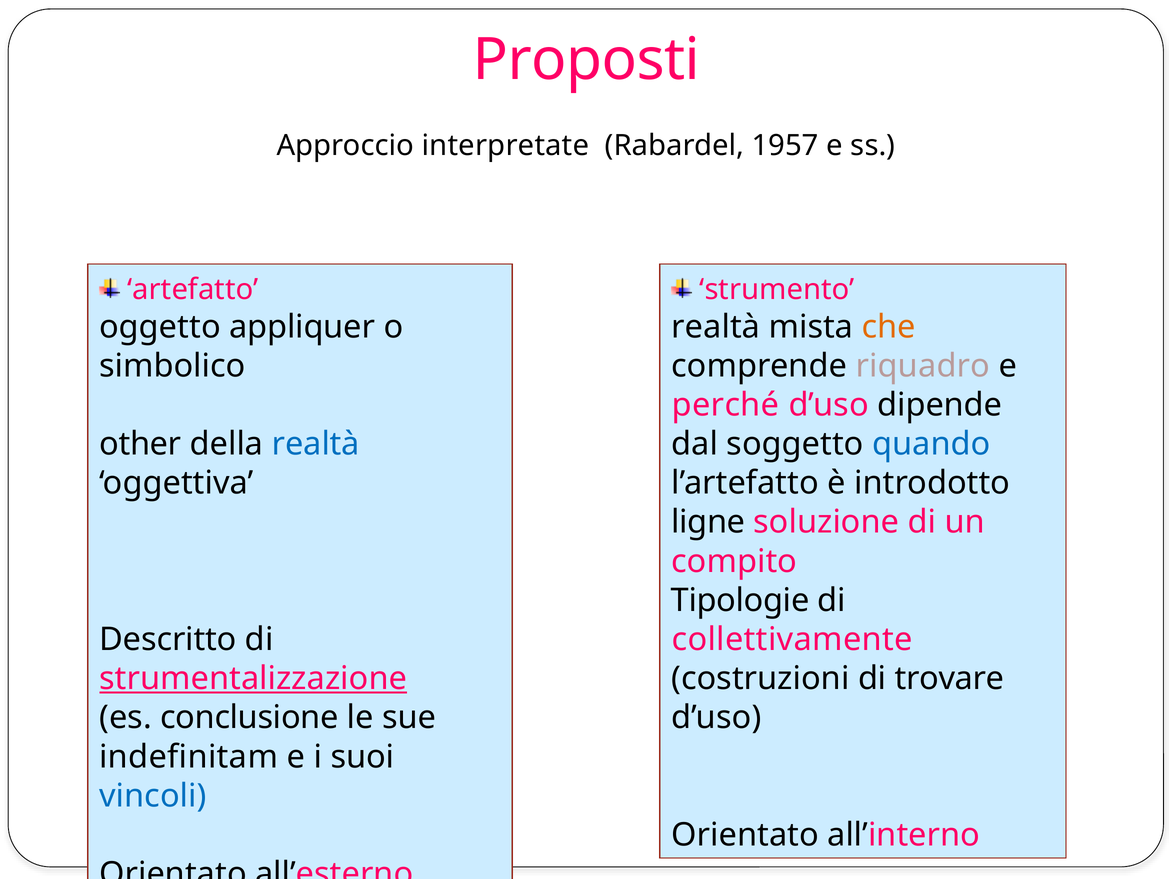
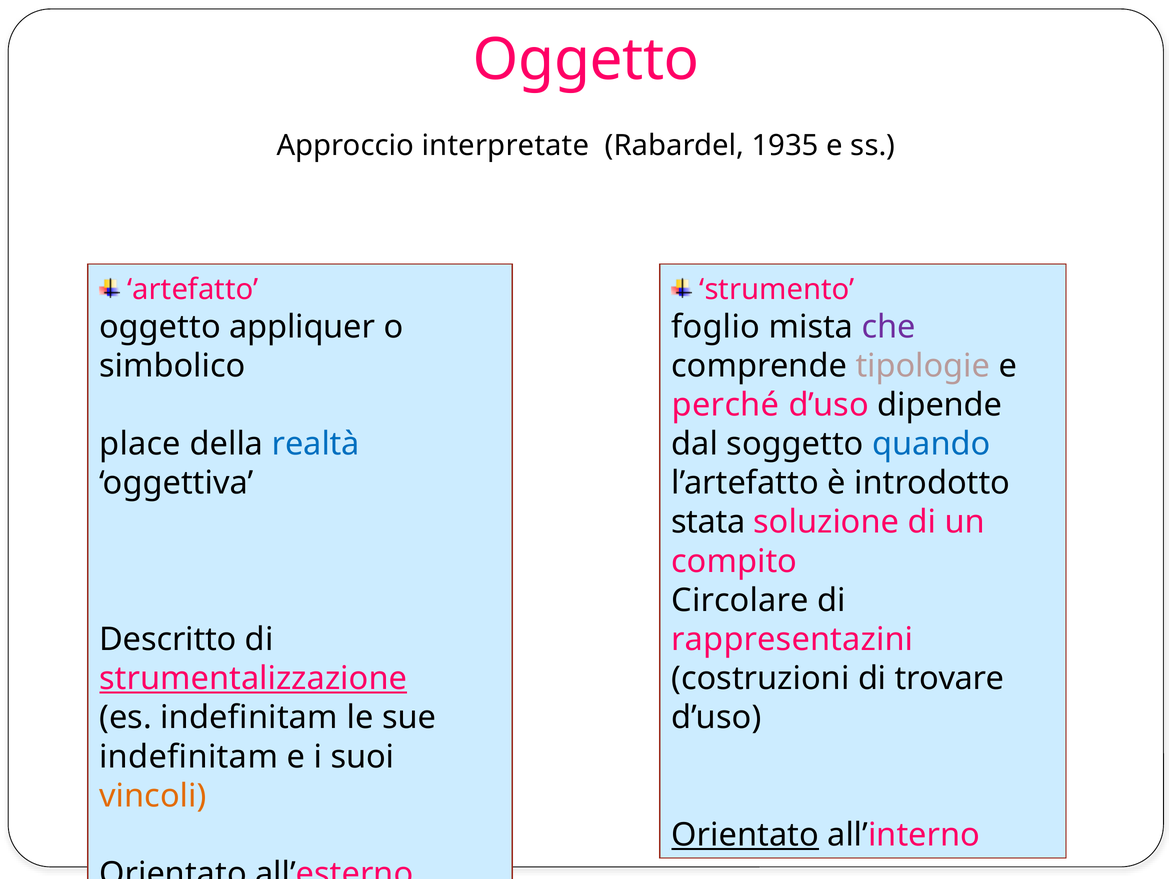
Proposti at (586, 60): Proposti -> Oggetto
1957: 1957 -> 1935
realtà at (716, 327): realtà -> foglio
che colour: orange -> purple
riquadro: riquadro -> tipologie
other: other -> place
ligne: ligne -> stata
Tipologie: Tipologie -> Circolare
collettivamente: collettivamente -> rappresentazini
es conclusione: conclusione -> indefinitam
vincoli colour: blue -> orange
Orientato at (745, 835) underline: none -> present
